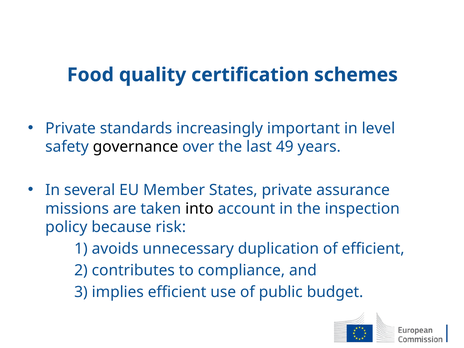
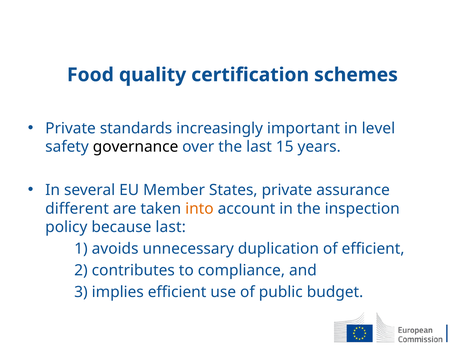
49: 49 -> 15
missions: missions -> different
into colour: black -> orange
because risk: risk -> last
